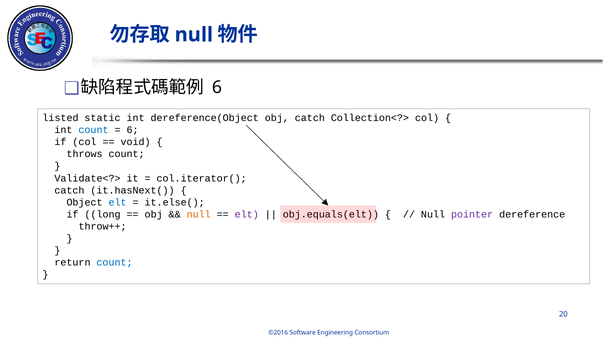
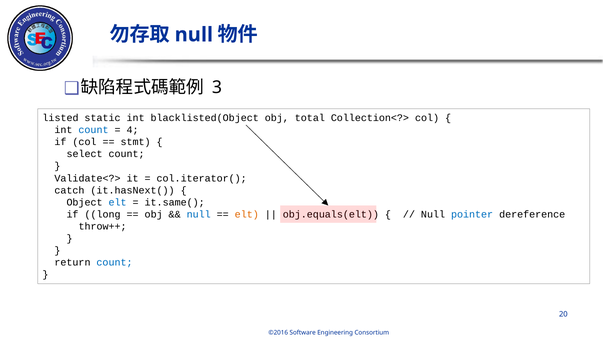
6 at (217, 87): 6 -> 3
dereference(Object: dereference(Object -> blacklisted(Object
obj catch: catch -> total
6 at (133, 130): 6 -> 4
void: void -> stmt
throws: throws -> select
it.else(: it.else( -> it.same(
null at (199, 214) colour: orange -> blue
elt at (247, 214) colour: purple -> orange
pointer colour: purple -> blue
